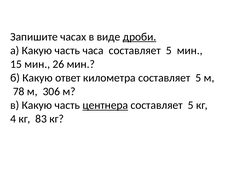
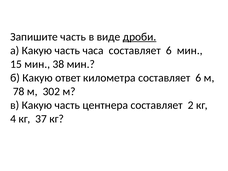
Запишите часах: часах -> часть
часа составляет 5: 5 -> 6
26: 26 -> 38
километра составляет 5: 5 -> 6
306: 306 -> 302
центнера underline: present -> none
5 at (191, 105): 5 -> 2
83: 83 -> 37
